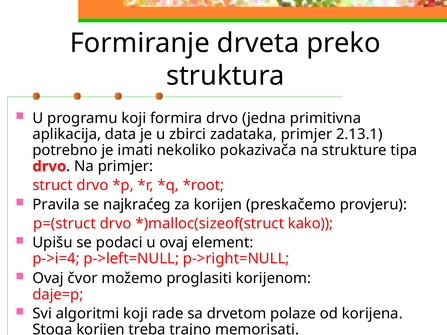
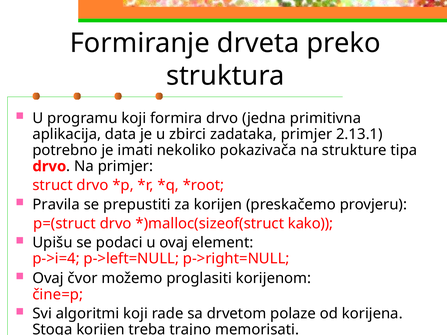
najkraćeg: najkraćeg -> prepustiti
daje=p: daje=p -> čine=p
